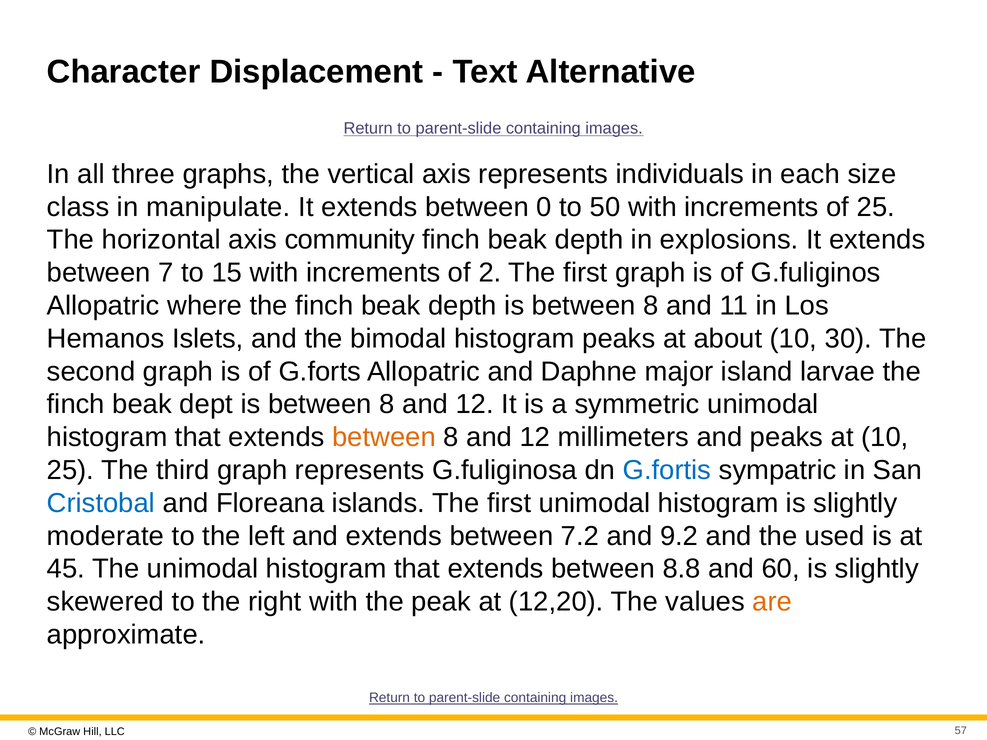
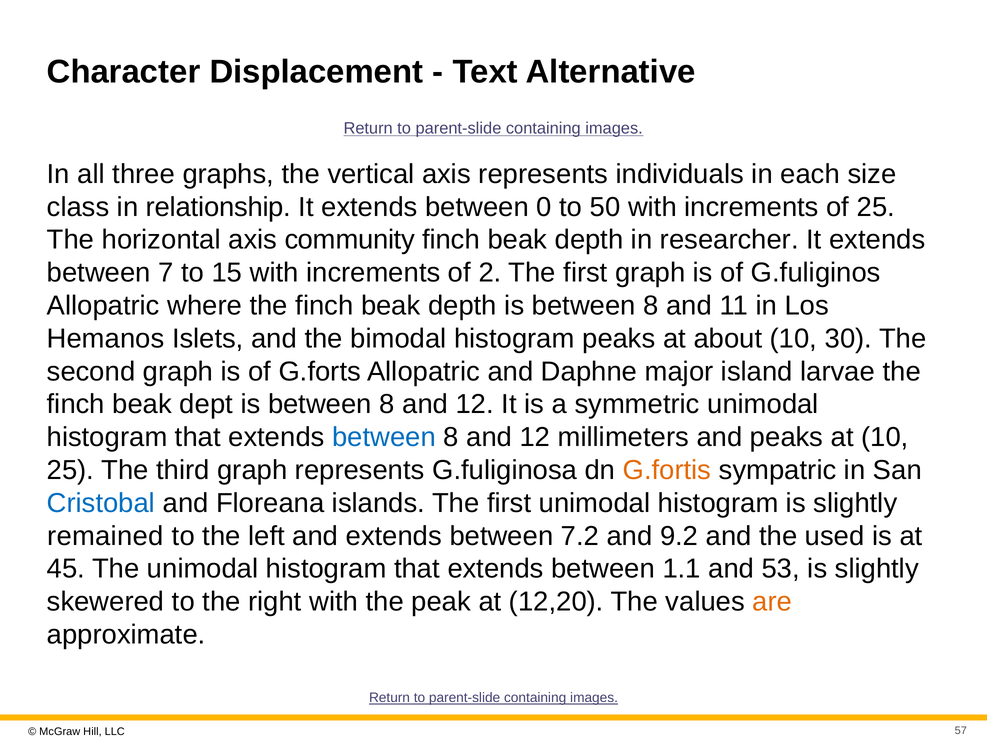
manipulate: manipulate -> relationship
explosions: explosions -> researcher
between at (384, 437) colour: orange -> blue
G.fortis colour: blue -> orange
moderate: moderate -> remained
8.8: 8.8 -> 1.1
60: 60 -> 53
